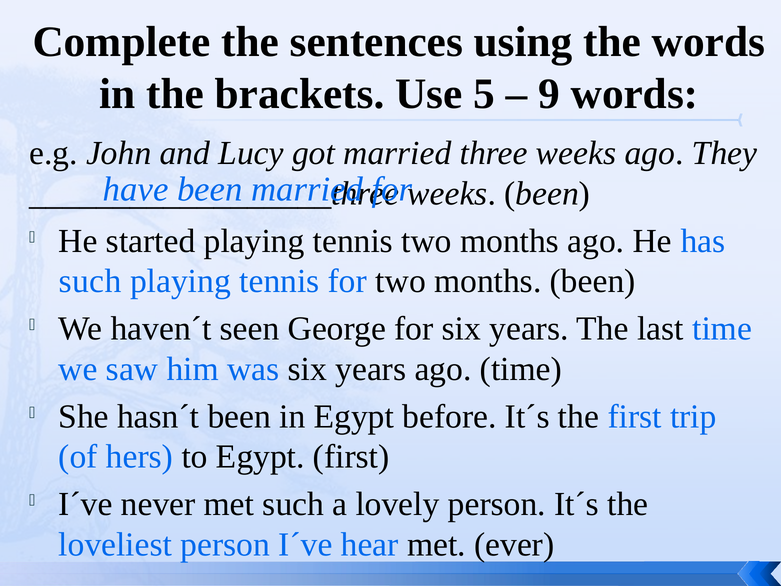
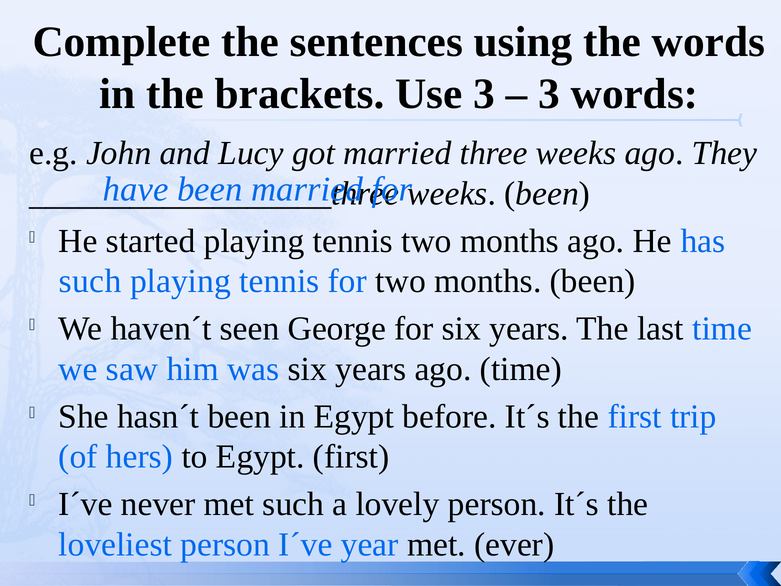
Use 5: 5 -> 3
9 at (549, 94): 9 -> 3
hear: hear -> year
